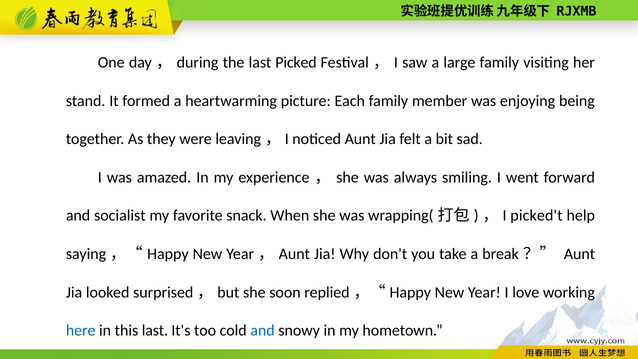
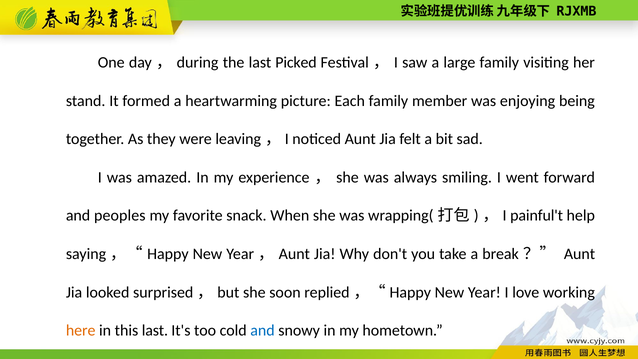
socialist: socialist -> peoples
picked't: picked't -> painful't
here colour: blue -> orange
